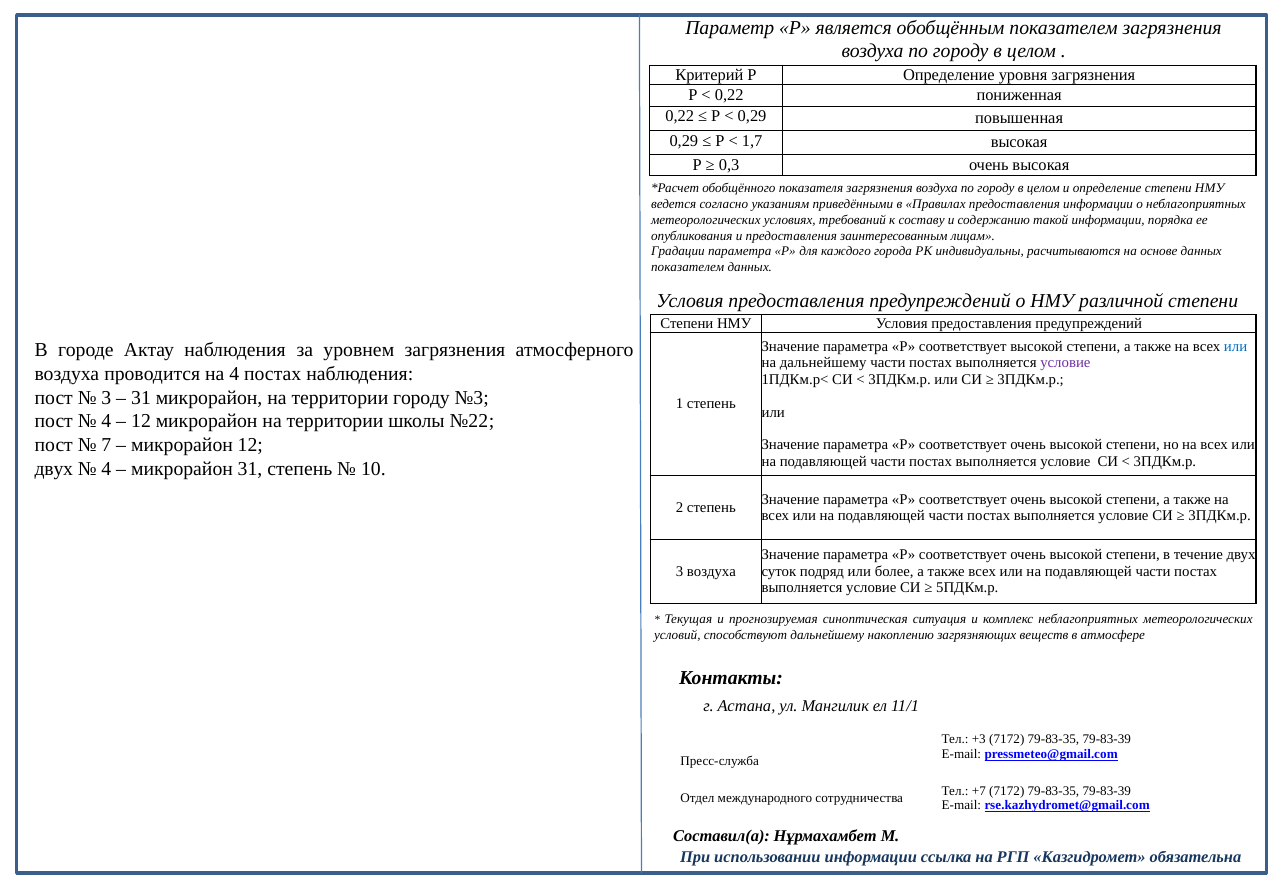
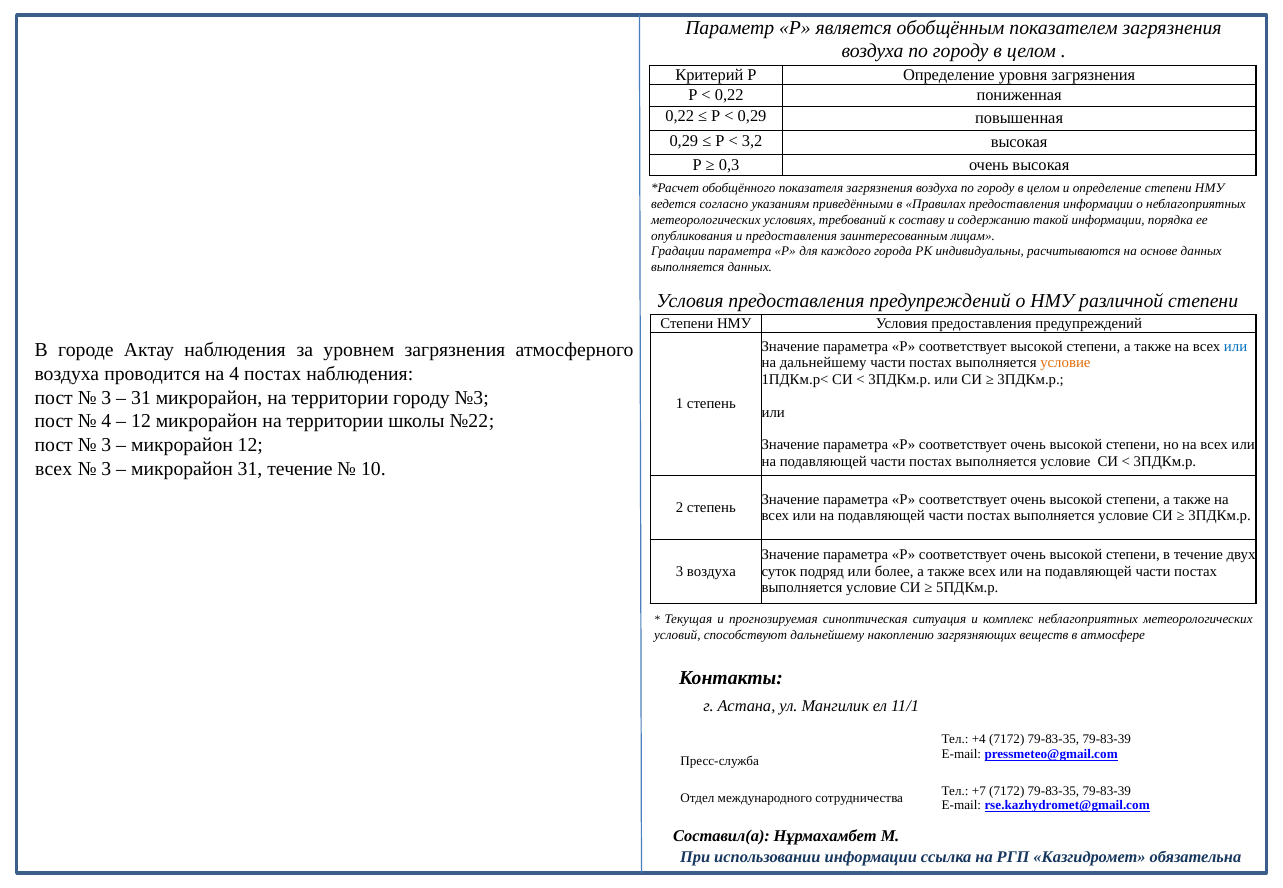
1,7: 1,7 -> 3,2
показателем at (688, 267): показателем -> выполняется
условие at (1065, 363) colour: purple -> orange
7 at (106, 445): 7 -> 3
двух at (54, 469): двух -> всех
4 at (106, 469): 4 -> 3
31 степень: степень -> течение
+3: +3 -> +4
